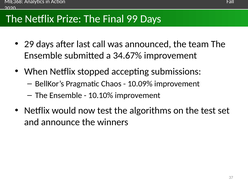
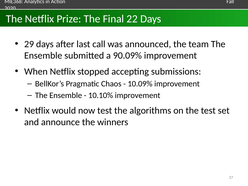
99: 99 -> 22
34.67%: 34.67% -> 90.09%
